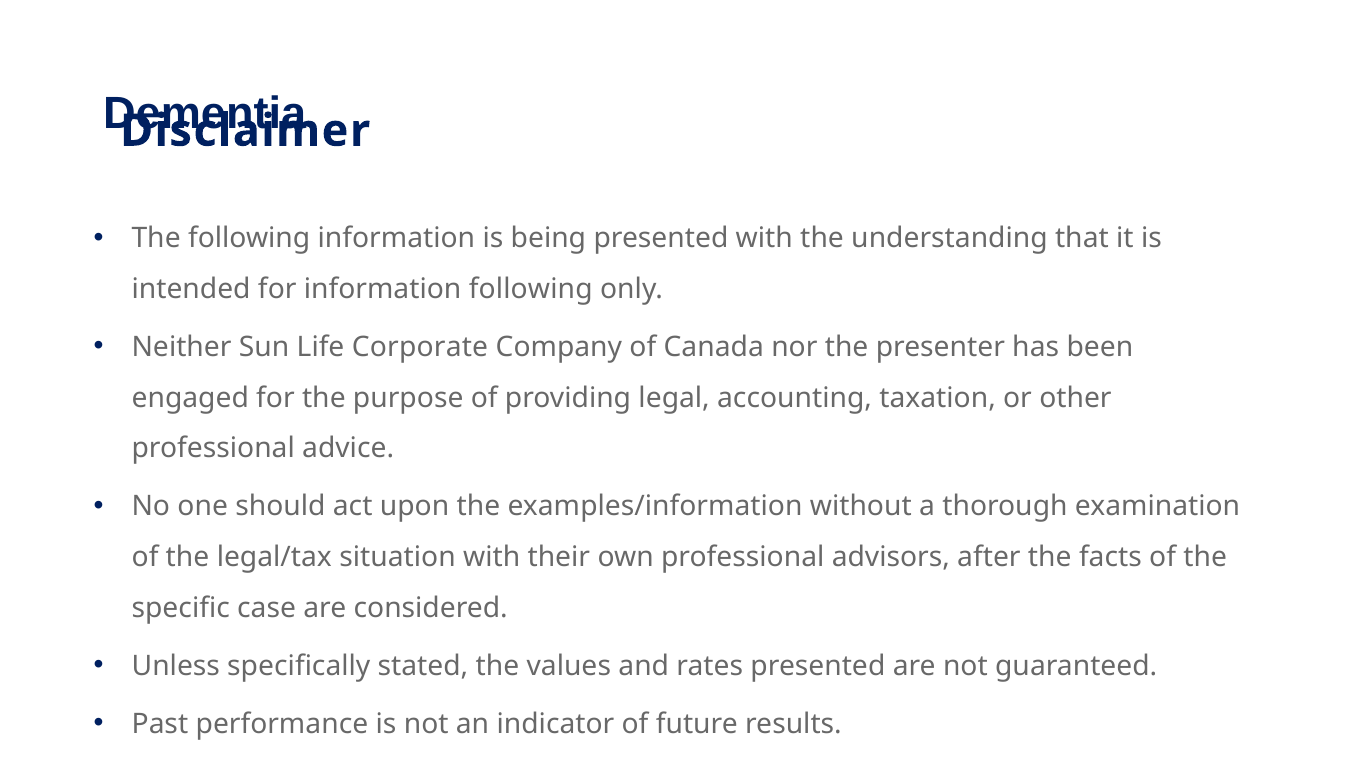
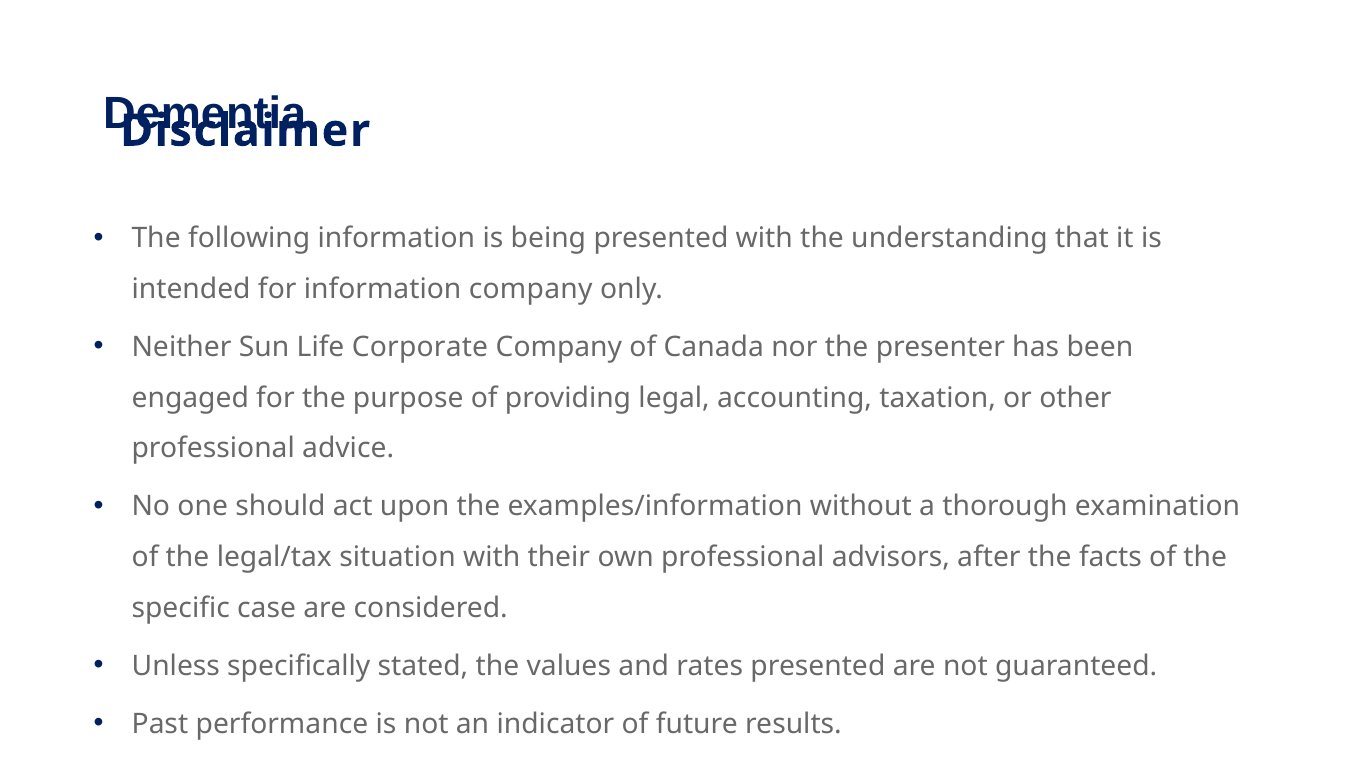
information following: following -> company
